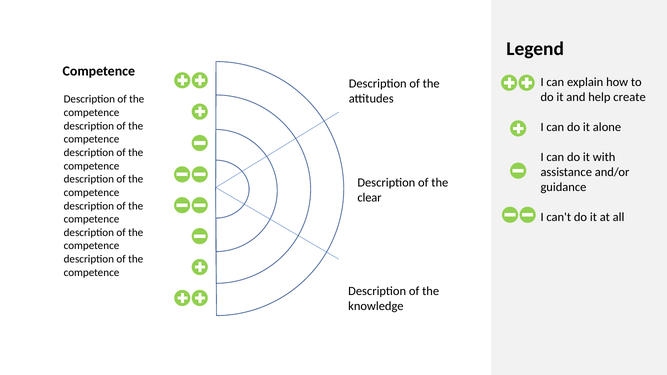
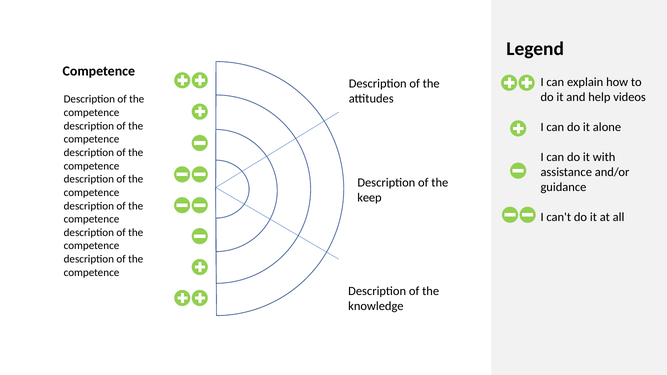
create: create -> videos
clear: clear -> keep
